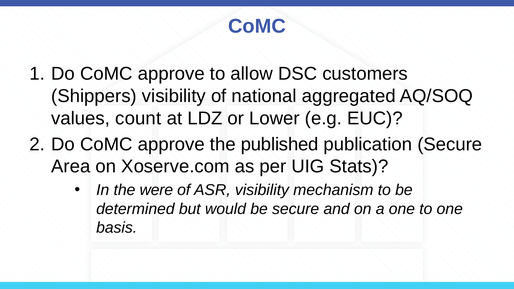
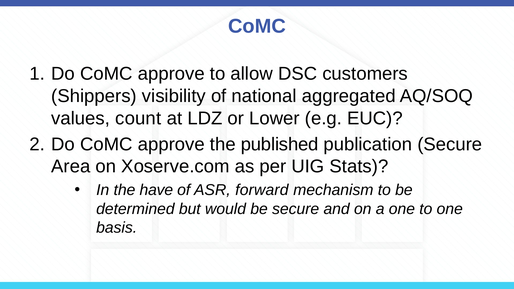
were: were -> have
ASR visibility: visibility -> forward
